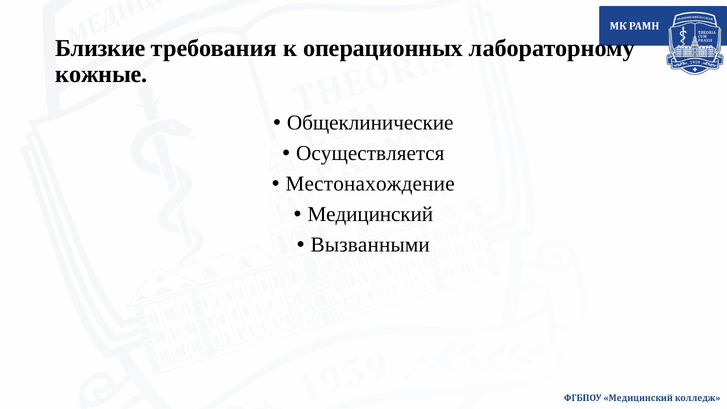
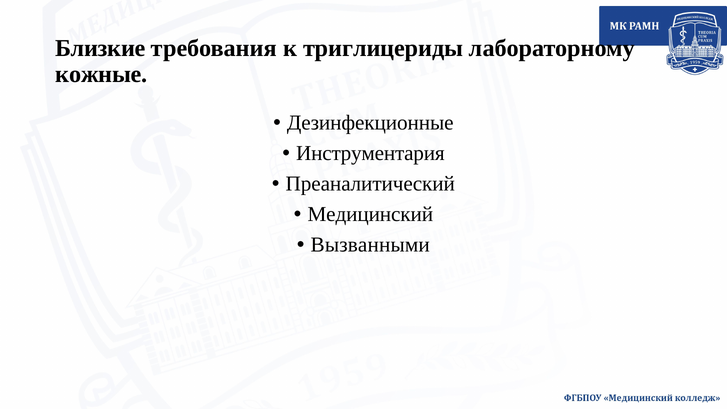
операционных: операционных -> триглицериды
Общеклинические: Общеклинические -> Дезинфекционные
Осуществляется: Осуществляется -> Инструментария
Местонахождение: Местонахождение -> Преаналитический
